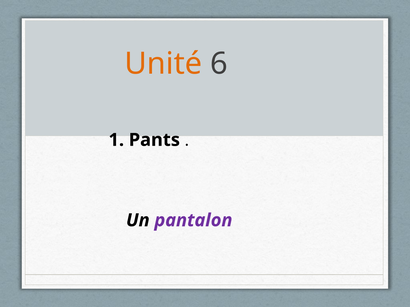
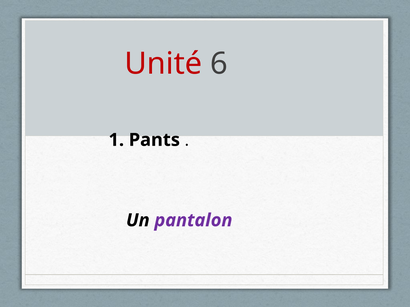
Unité colour: orange -> red
